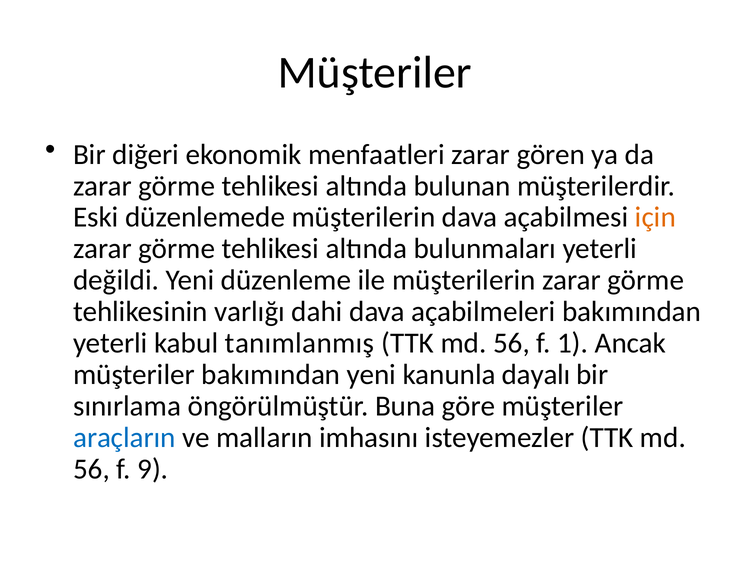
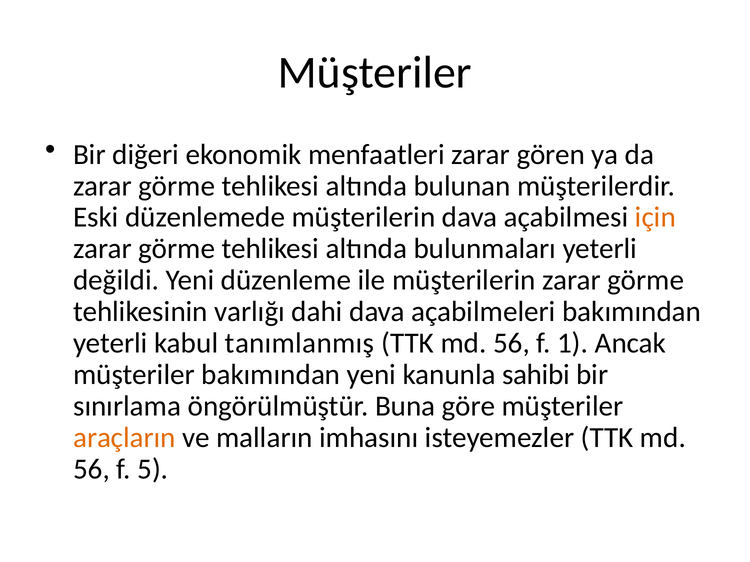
dayalı: dayalı -> sahibi
araçların colour: blue -> orange
9: 9 -> 5
